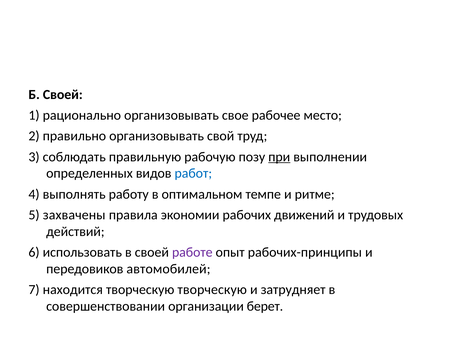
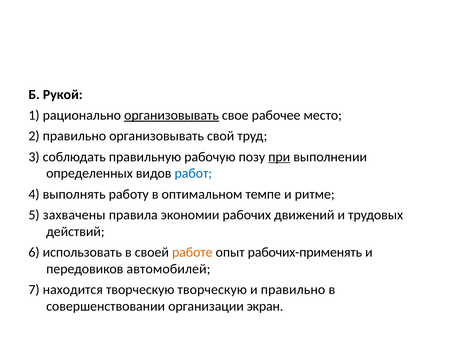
Б Своей: Своей -> Рукой
организовывать at (172, 115) underline: none -> present
работе colour: purple -> orange
рабочих-принципы: рабочих-принципы -> рабочих-применять
и затрудняет: затрудняет -> правильно
берет: берет -> экран
